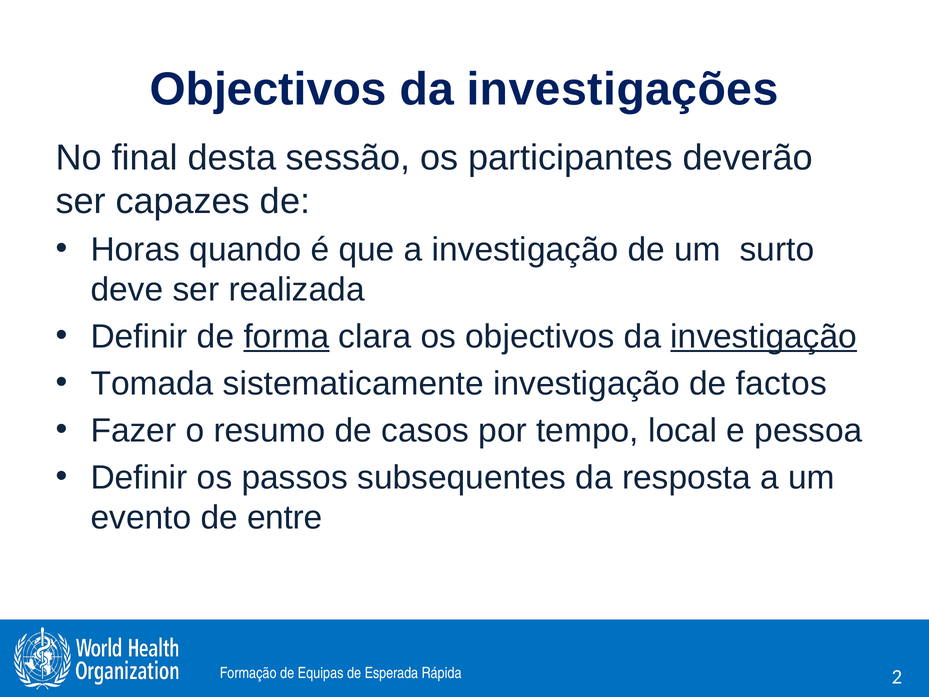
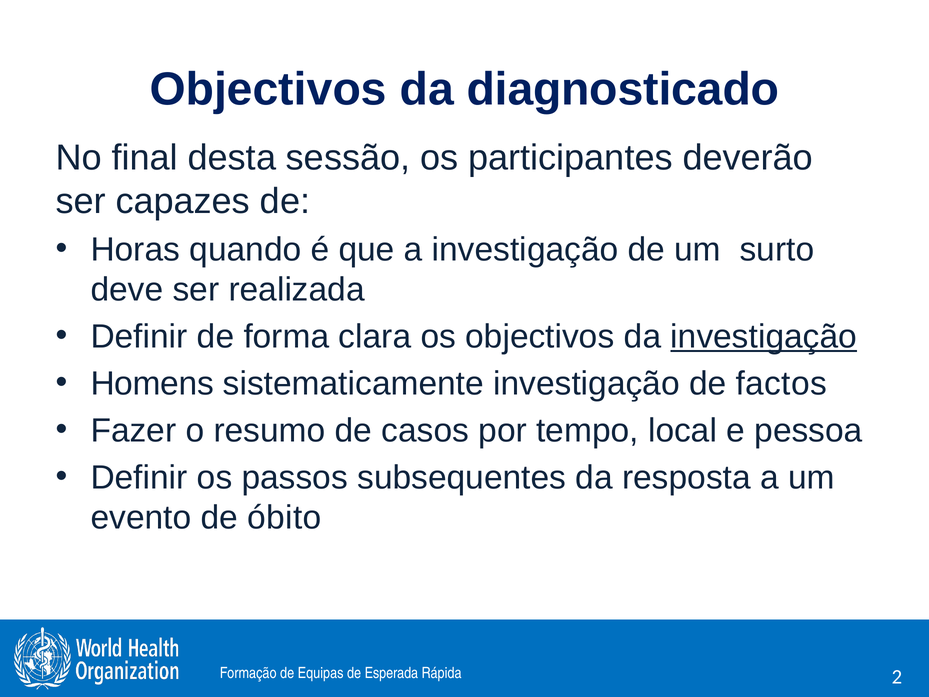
investigações: investigações -> diagnosticado
forma underline: present -> none
Tomada: Tomada -> Homens
entre: entre -> óbito
